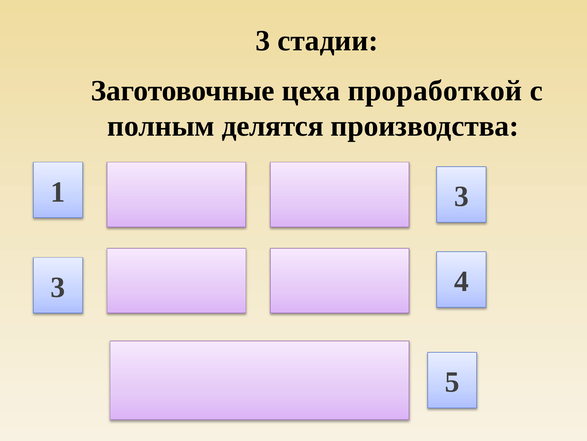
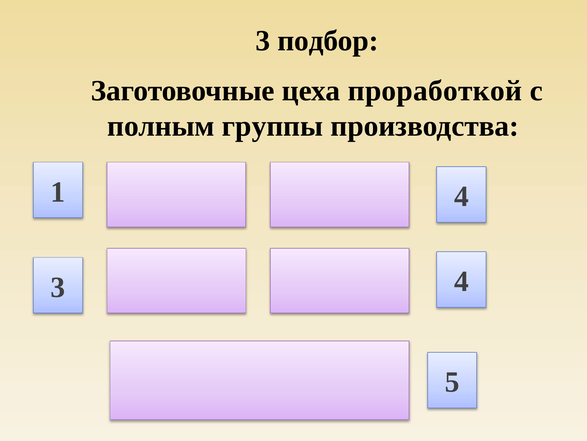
стадии: стадии -> подбор
делятся: делятся -> группы
1 3: 3 -> 4
